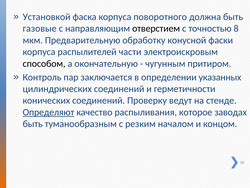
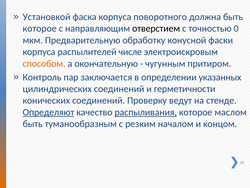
газовые at (40, 28): газовые -> которое
8: 8 -> 0
части: части -> числе
способом colour: black -> orange
распыливания underline: none -> present
заводах: заводах -> маслом
